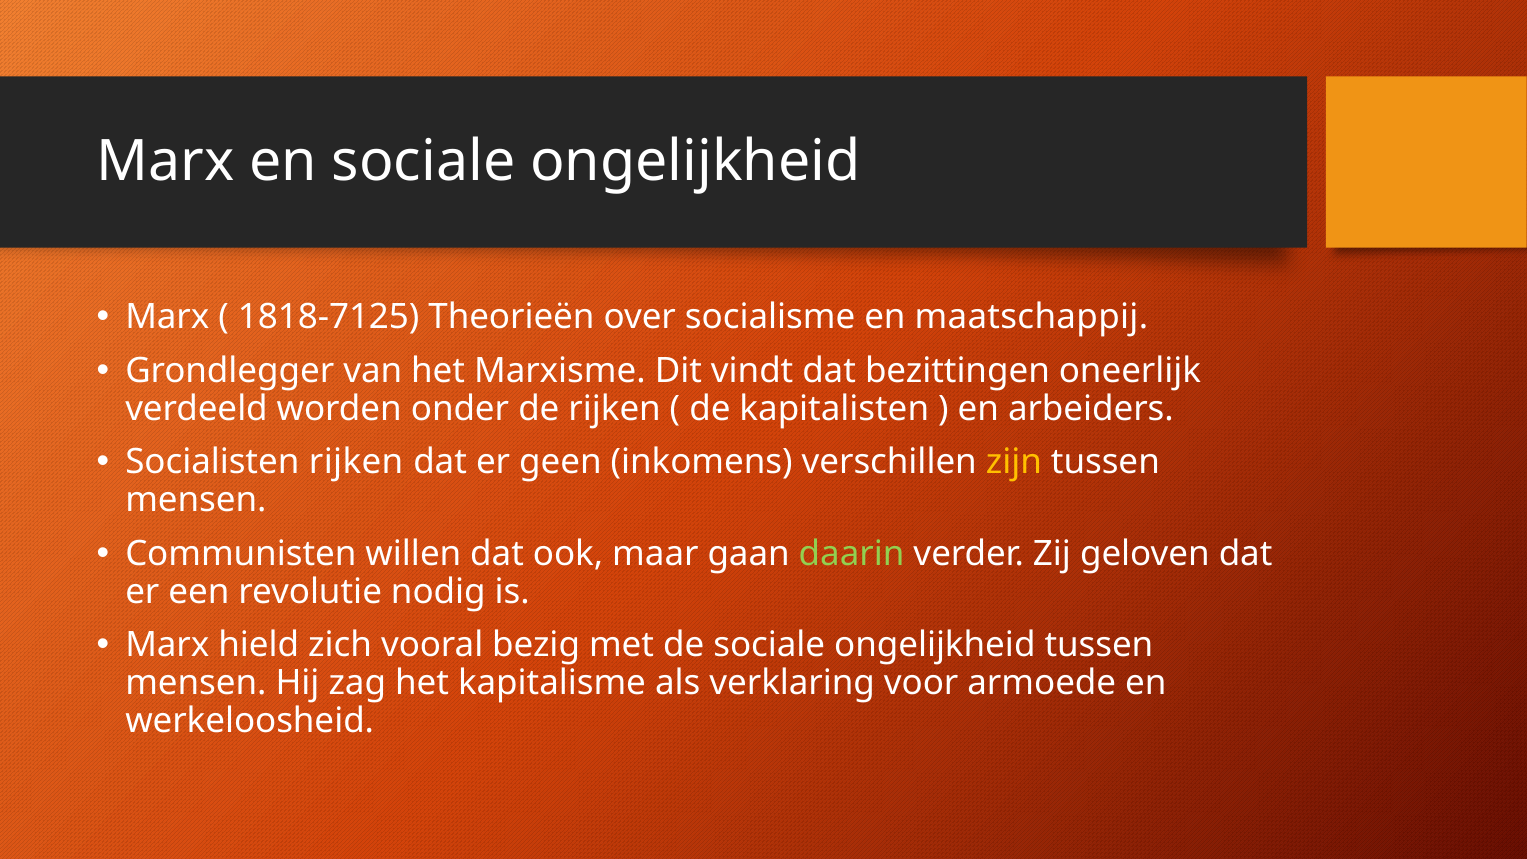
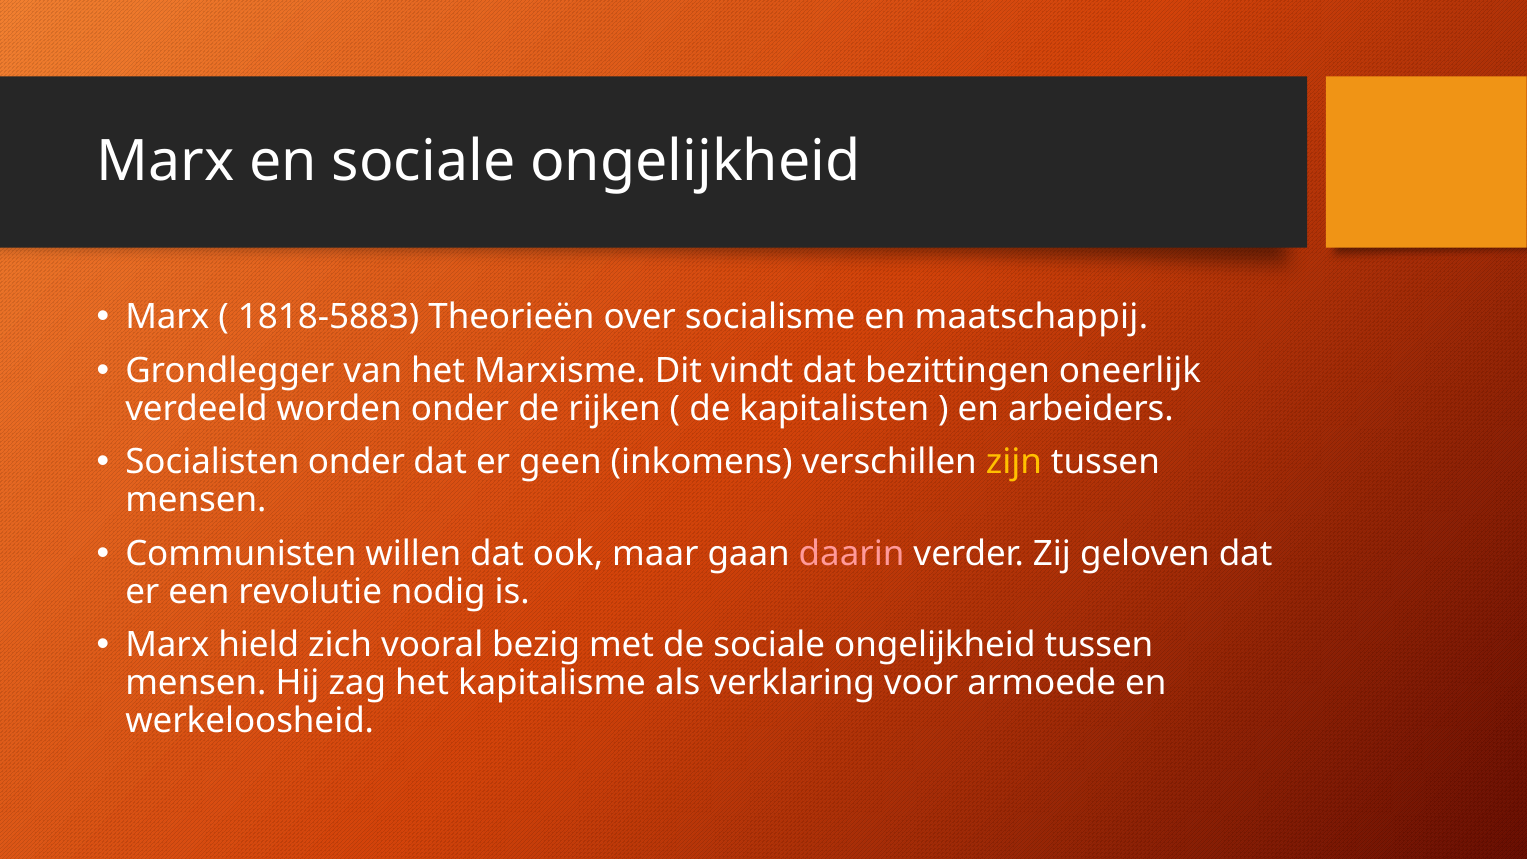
1818-7125: 1818-7125 -> 1818-5883
Socialisten rijken: rijken -> onder
daarin colour: light green -> pink
